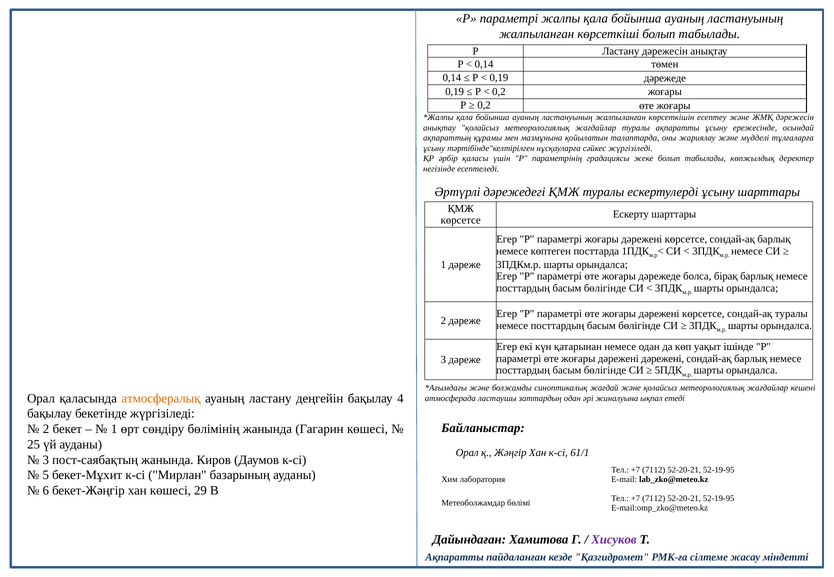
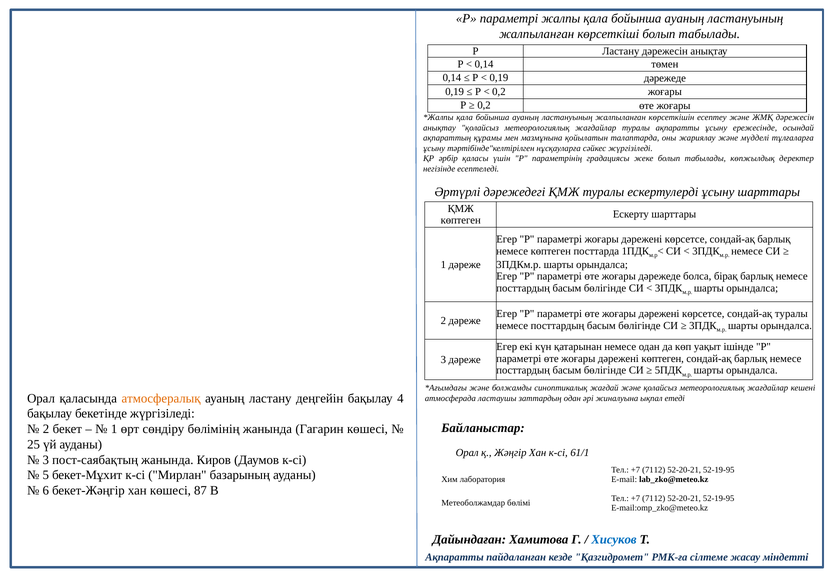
көрсетсе at (461, 220): көрсетсе -> көптеген
дәрежені дәрежені: дәрежені -> көптеген
29: 29 -> 87
Хисуков colour: purple -> blue
